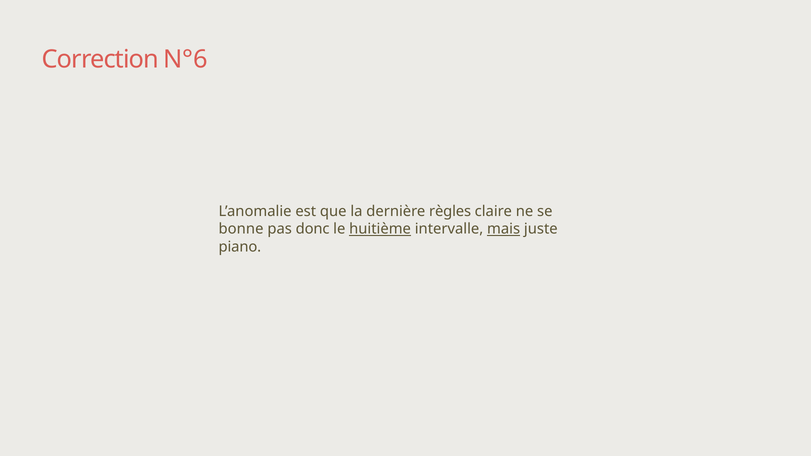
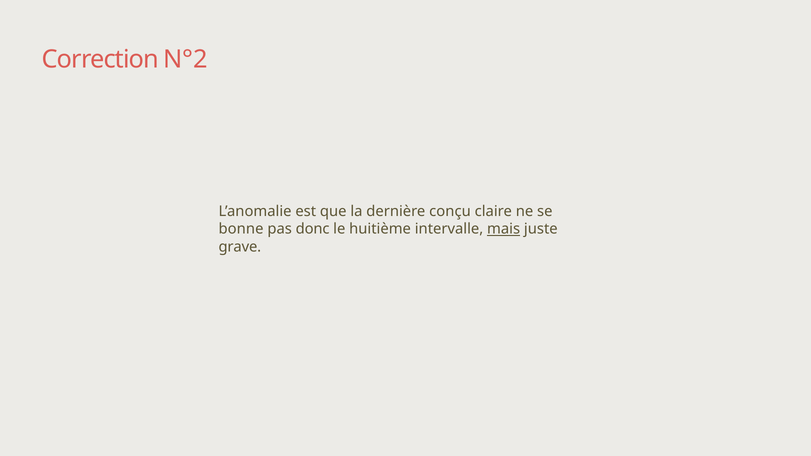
N°6: N°6 -> N°2
règles: règles -> conçu
huitième underline: present -> none
piano: piano -> grave
